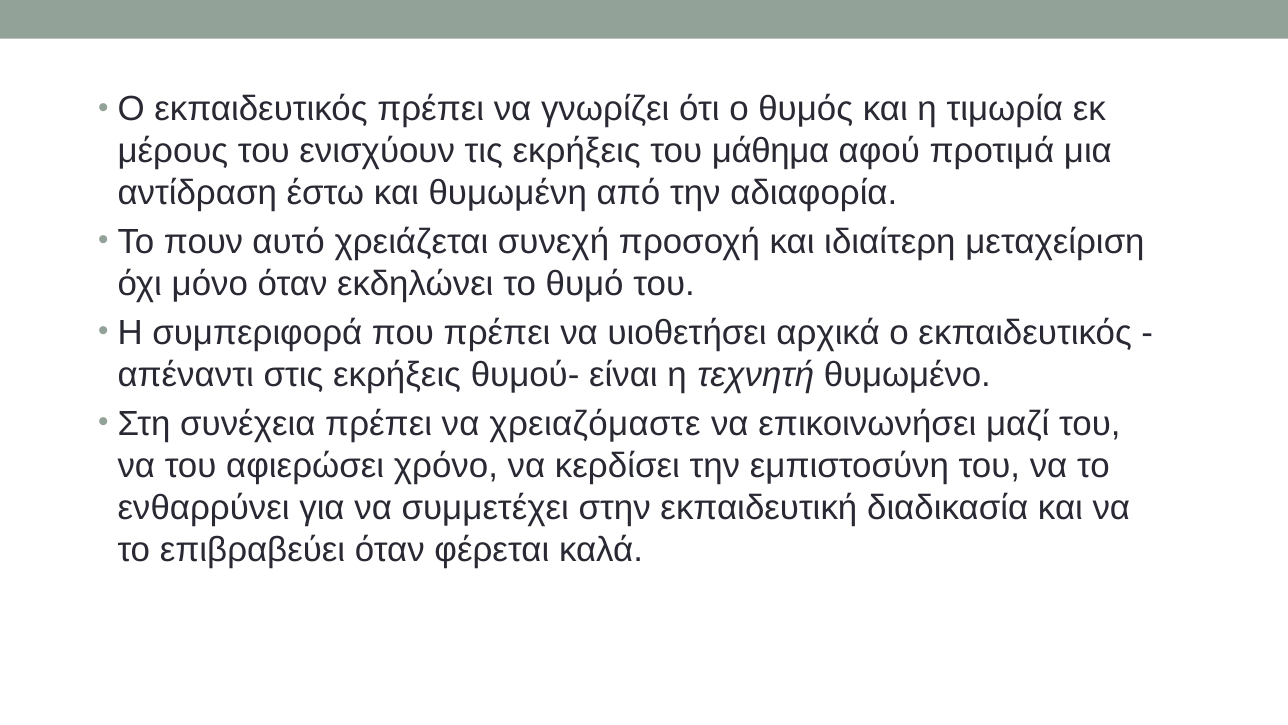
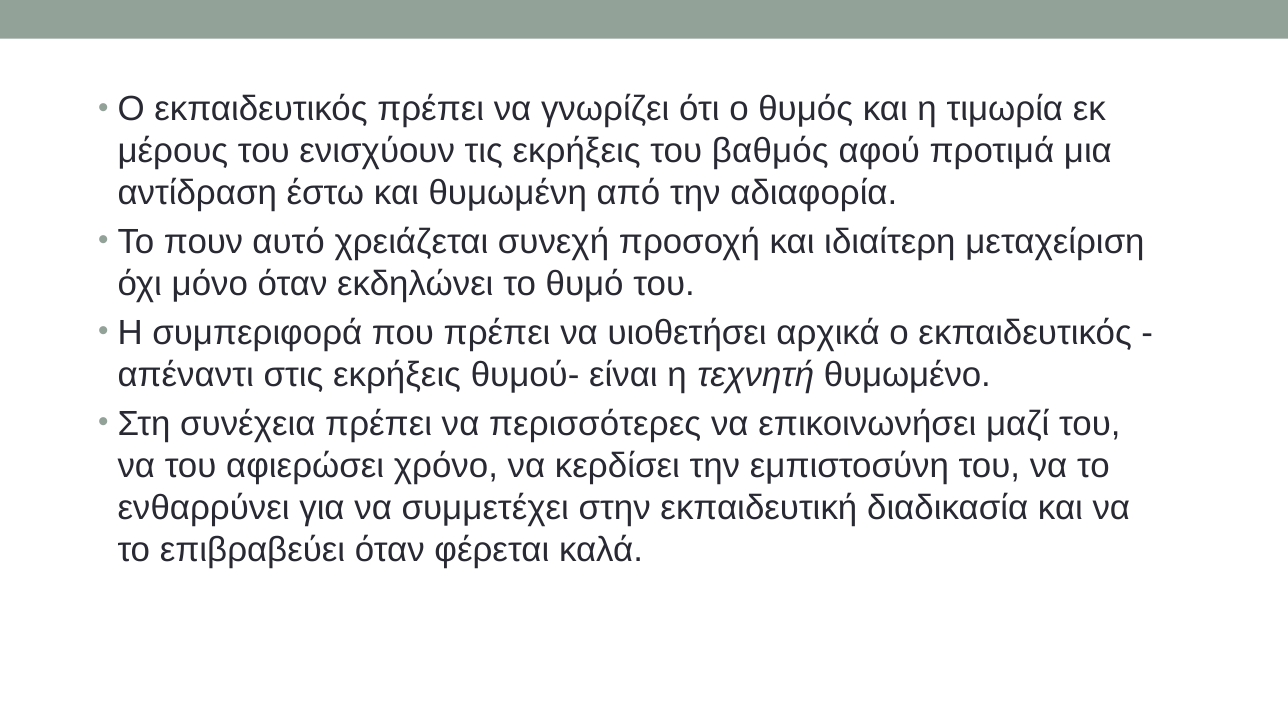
μάθημα: μάθημα -> βαθμός
χρειαζόμαστε: χρειαζόμαστε -> περισσότερες
